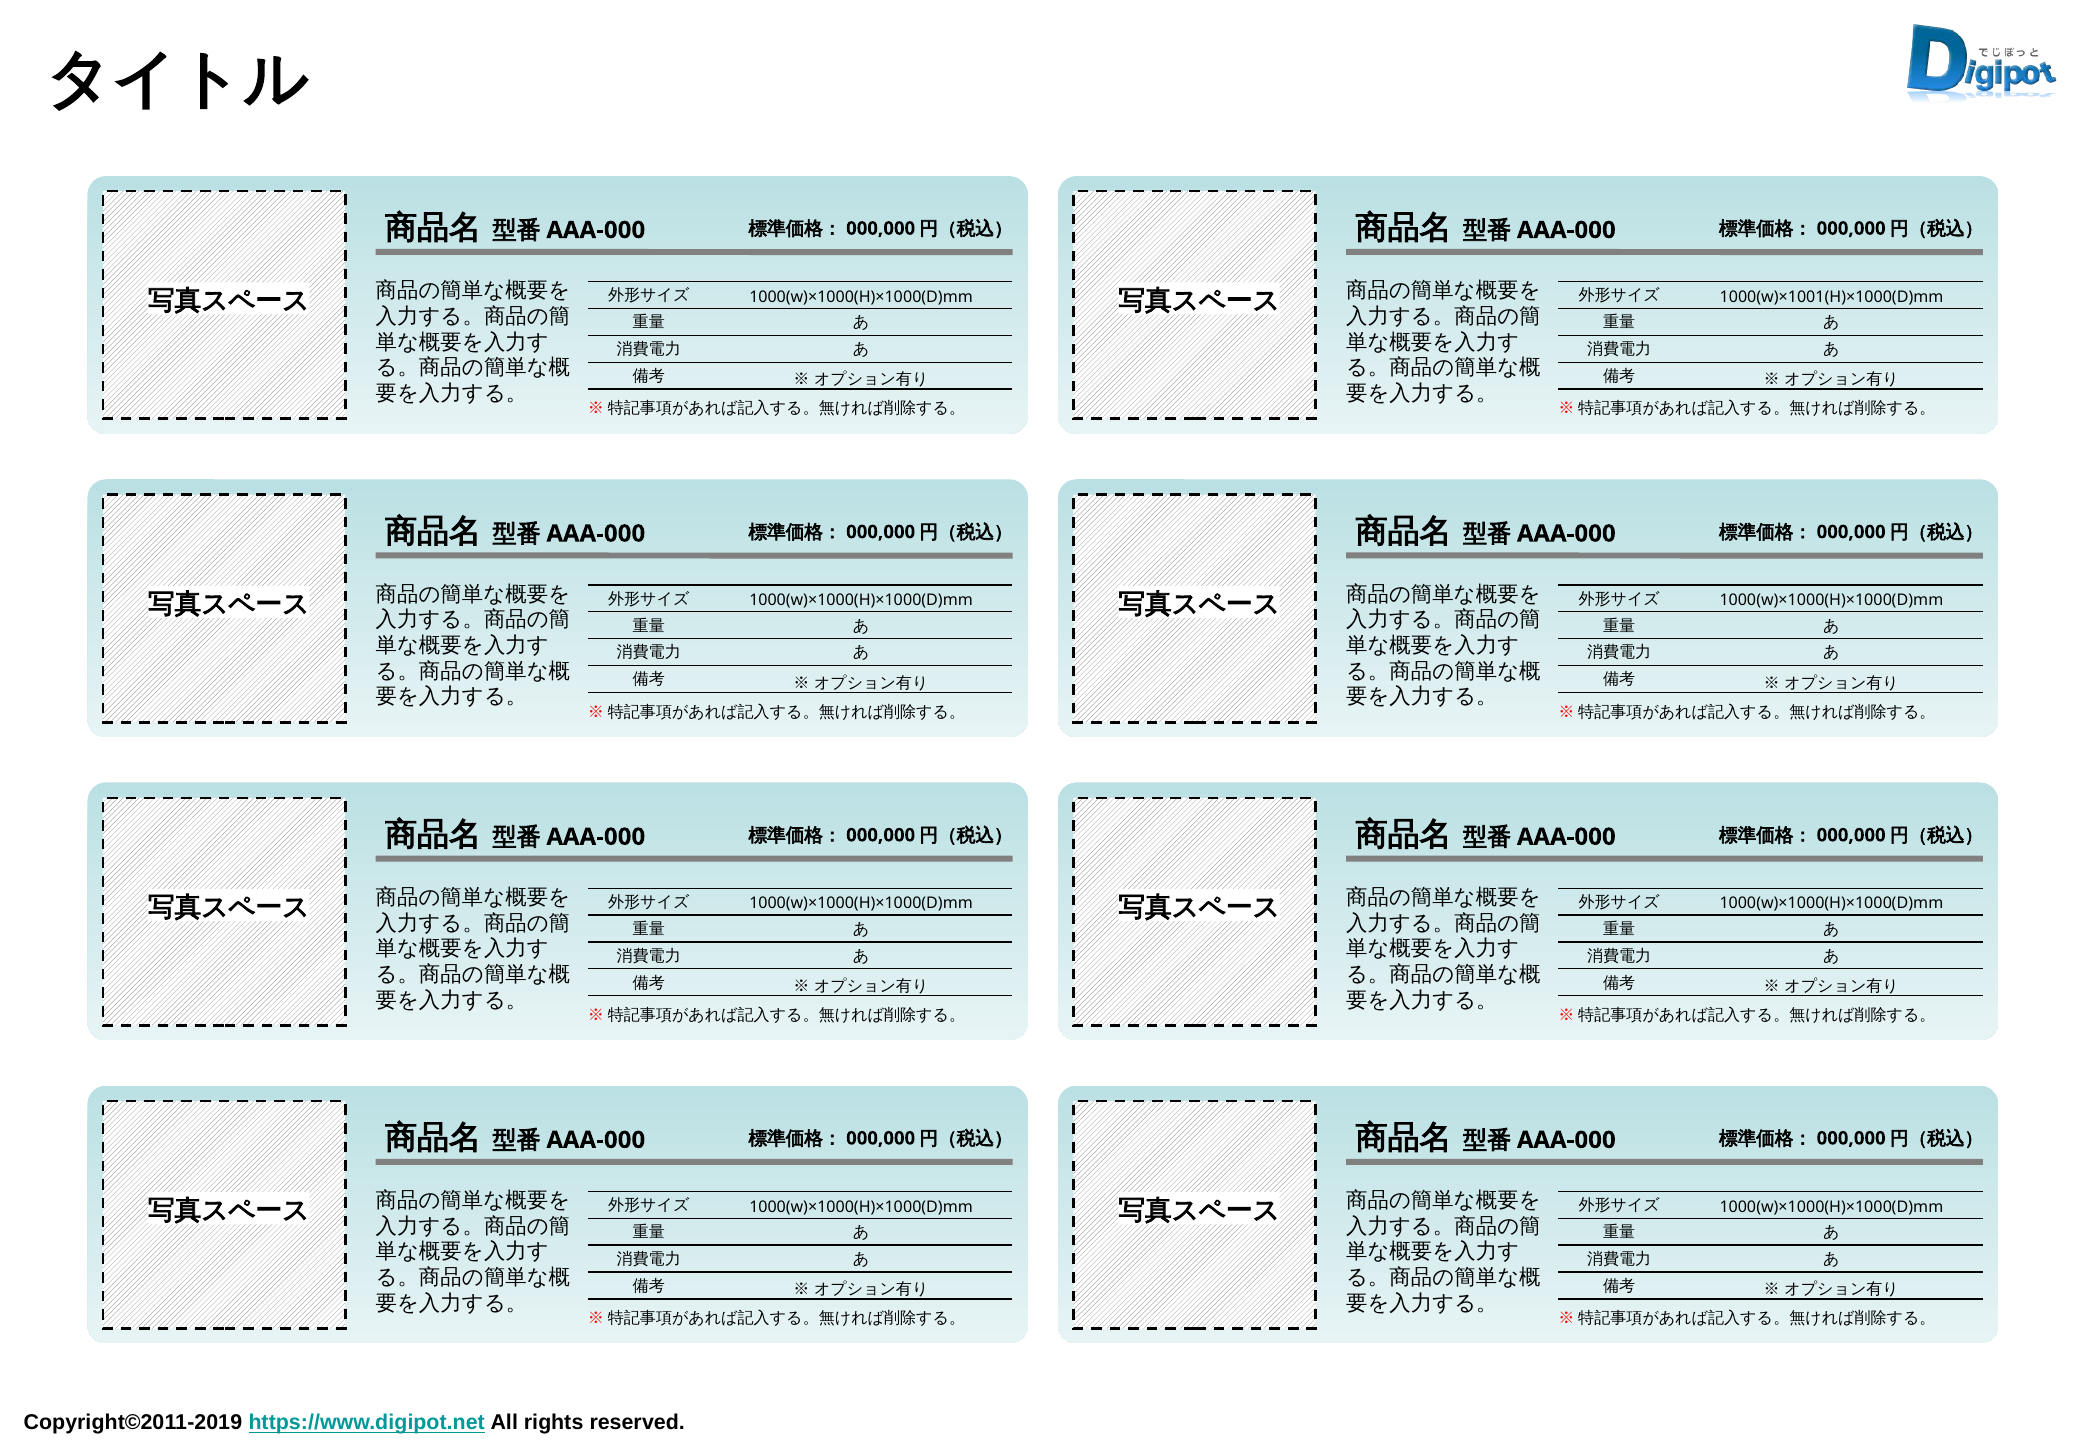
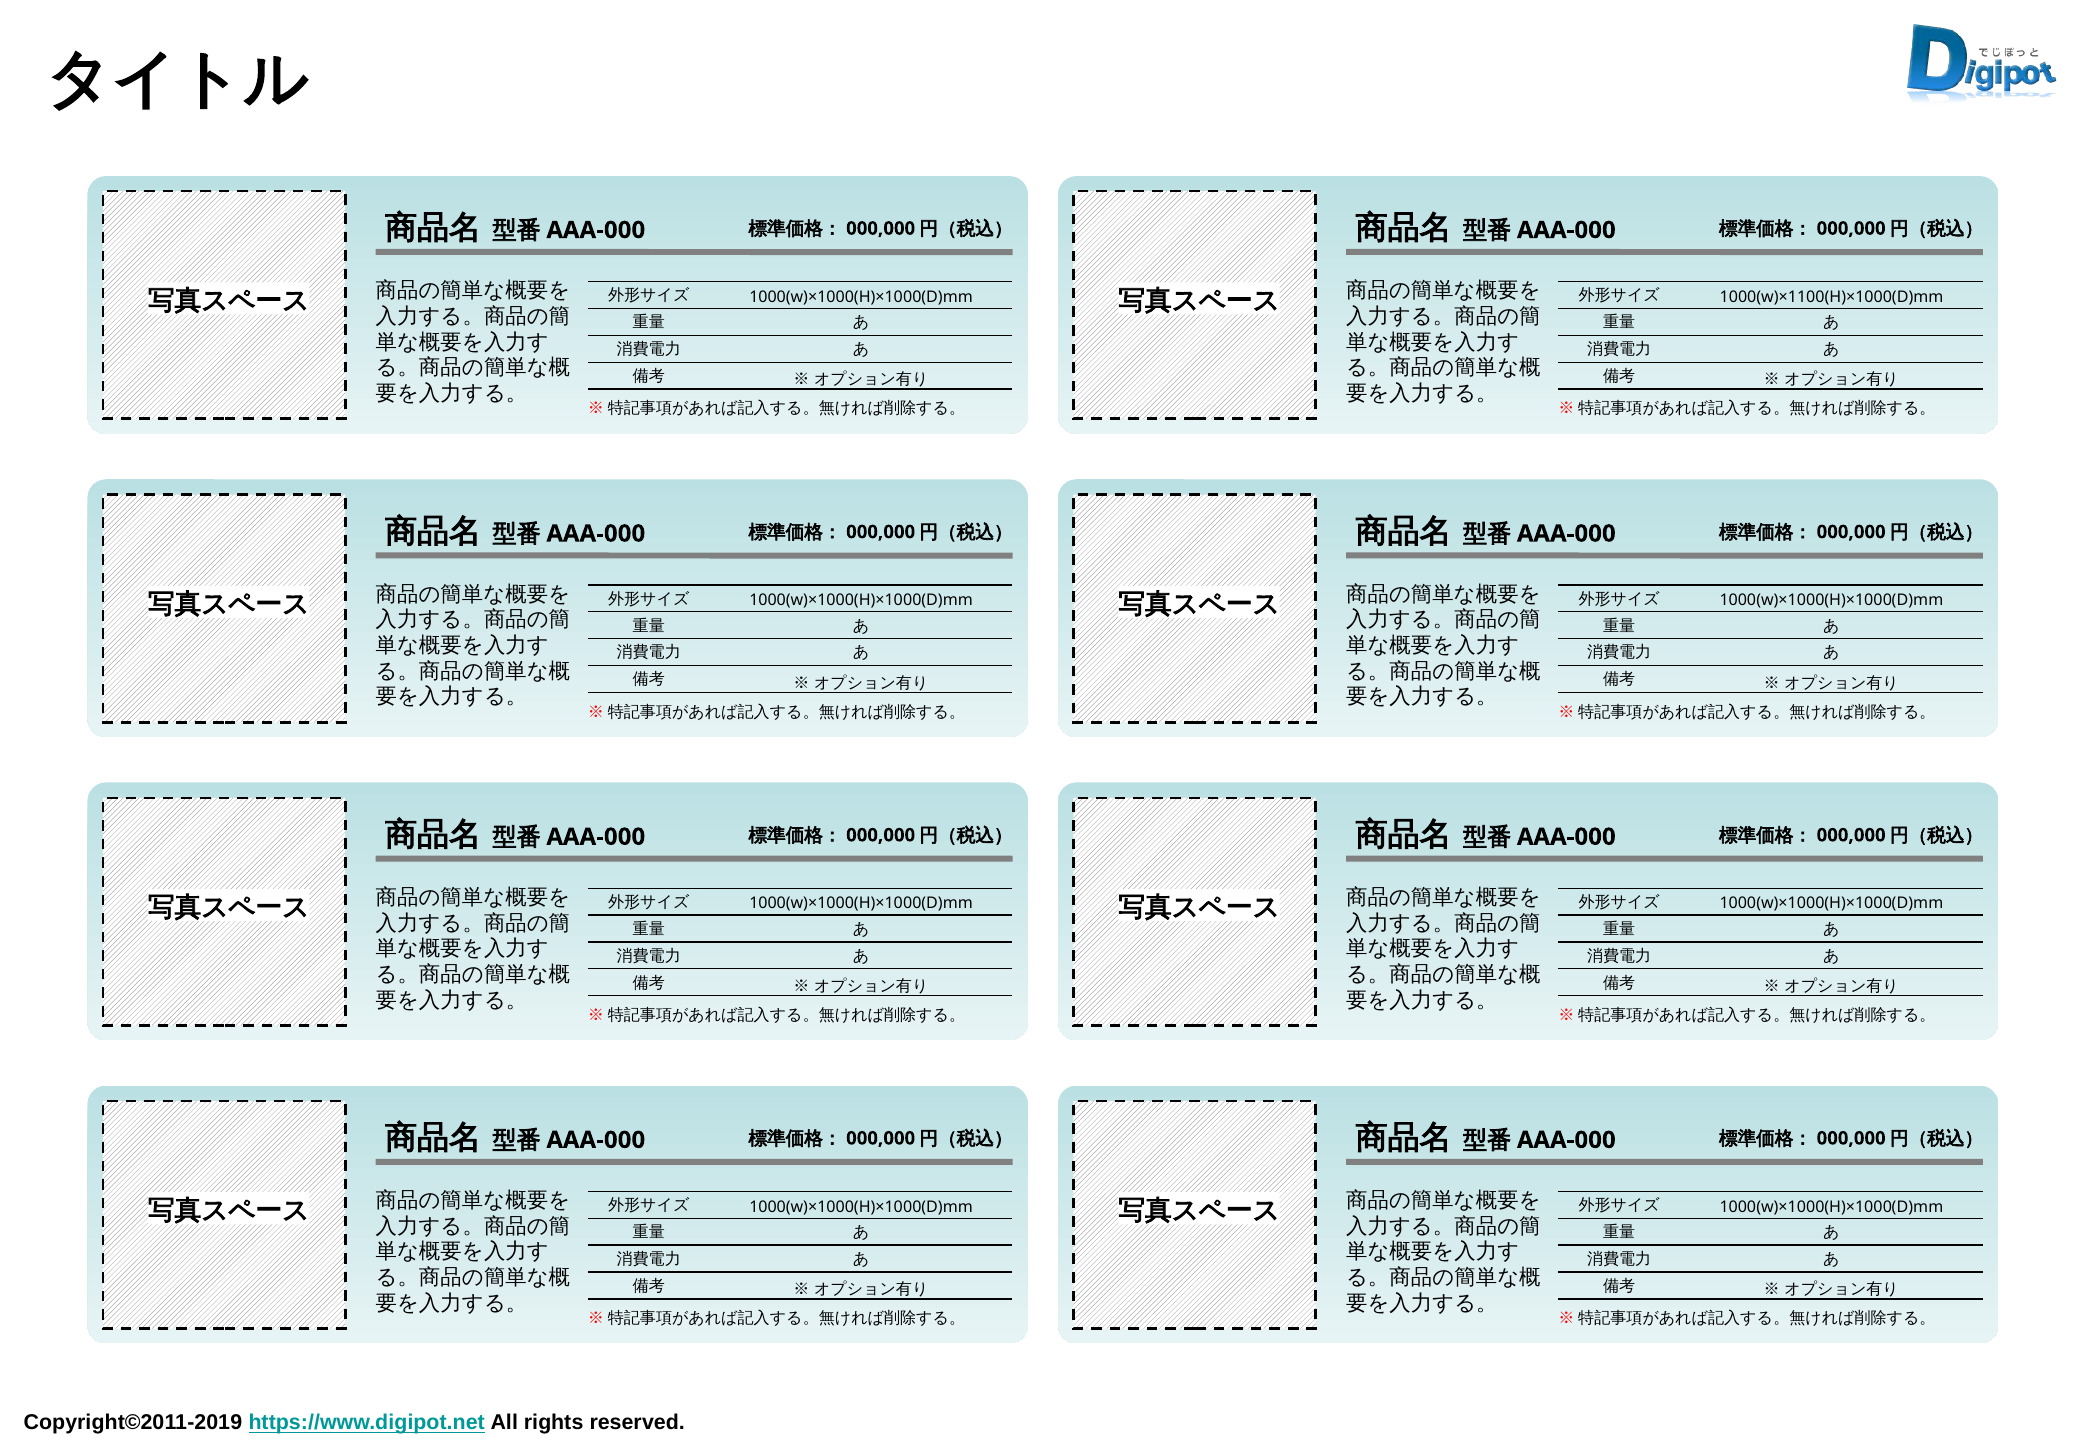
1000(w)×1001(H)×1000(D)mm: 1000(w)×1001(H)×1000(D)mm -> 1000(w)×1100(H)×1000(D)mm
